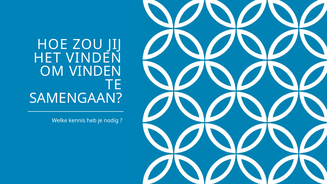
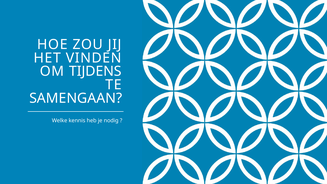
OM VINDEN: VINDEN -> TIJDENS
